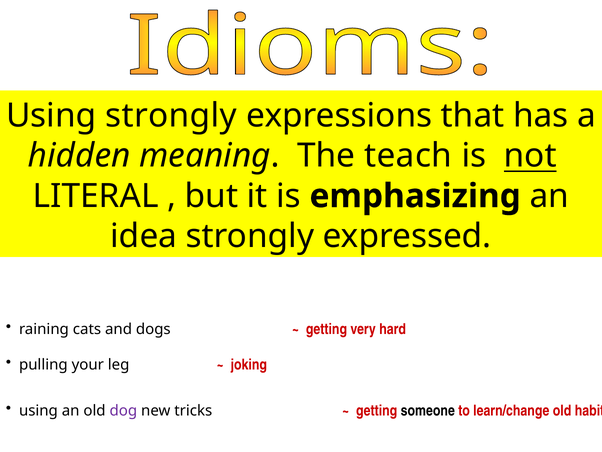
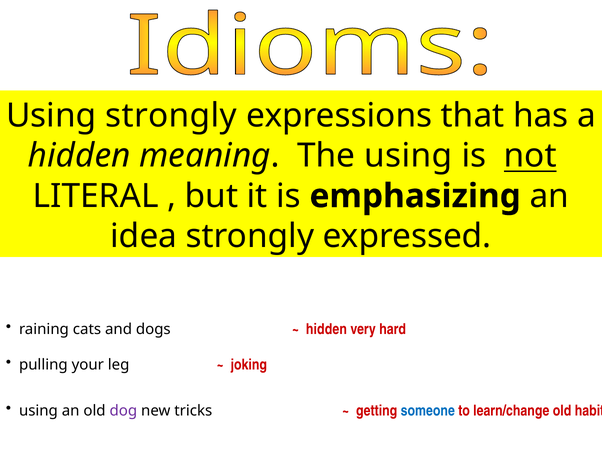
The teach: teach -> using
getting at (326, 329): getting -> hidden
someone colour: black -> blue
